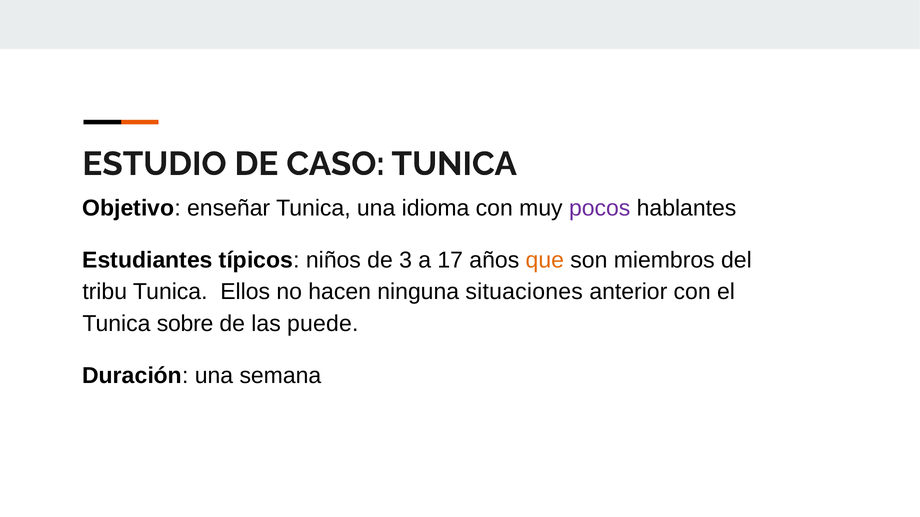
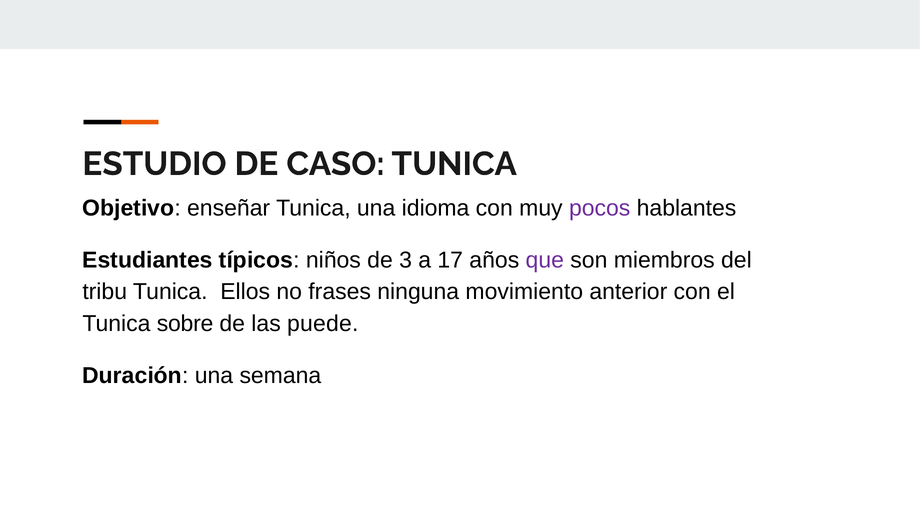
que colour: orange -> purple
hacen: hacen -> frases
situaciones: situaciones -> movimiento
